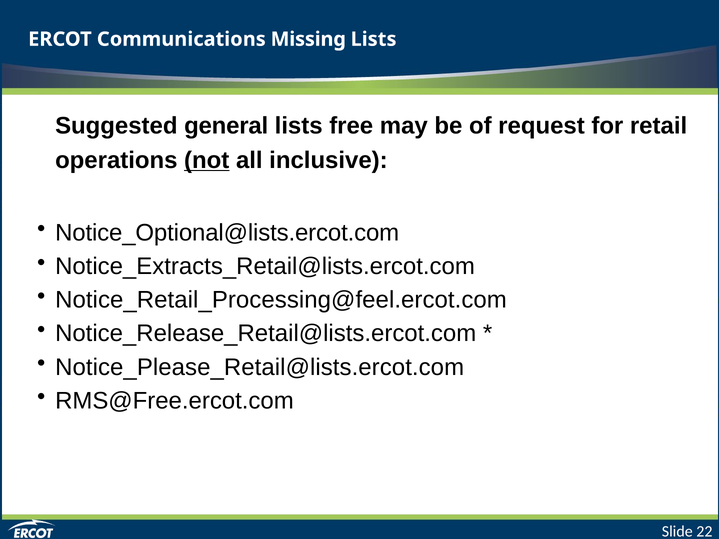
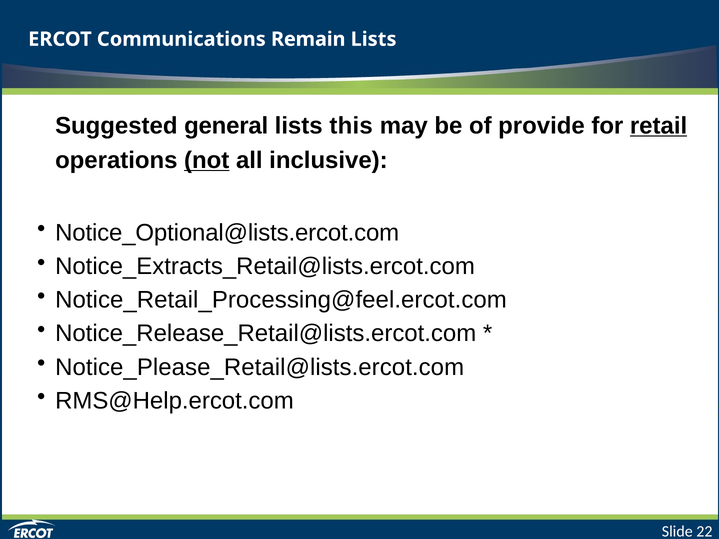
Missing: Missing -> Remain
free: free -> this
request: request -> provide
retail underline: none -> present
RMS@Free.ercot.com: RMS@Free.ercot.com -> RMS@Help.ercot.com
